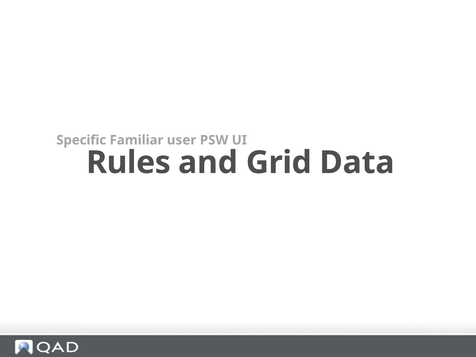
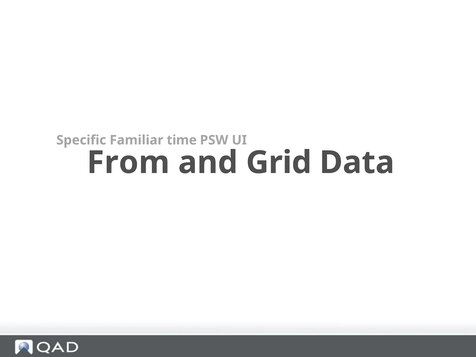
user: user -> time
Rules: Rules -> From
